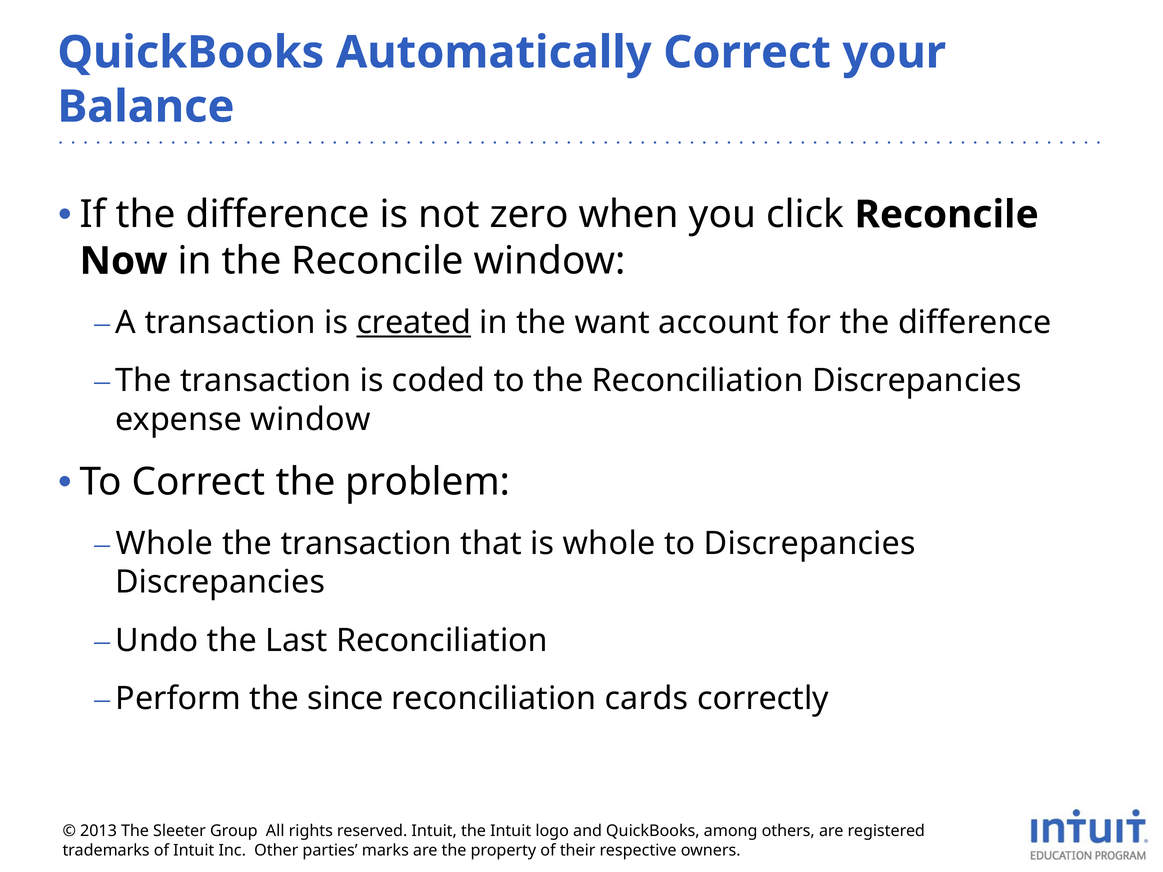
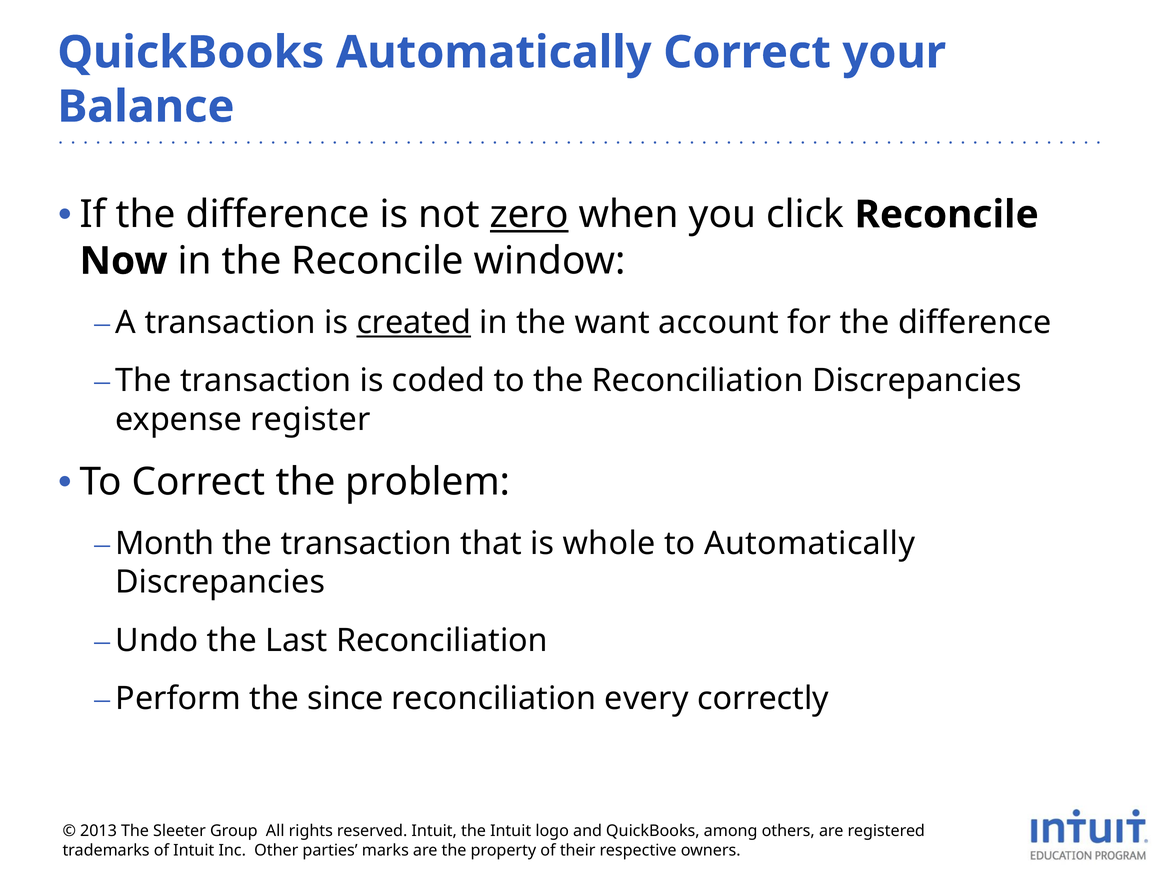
zero underline: none -> present
expense window: window -> register
Whole at (164, 544): Whole -> Month
to Discrepancies: Discrepancies -> Automatically
cards: cards -> every
